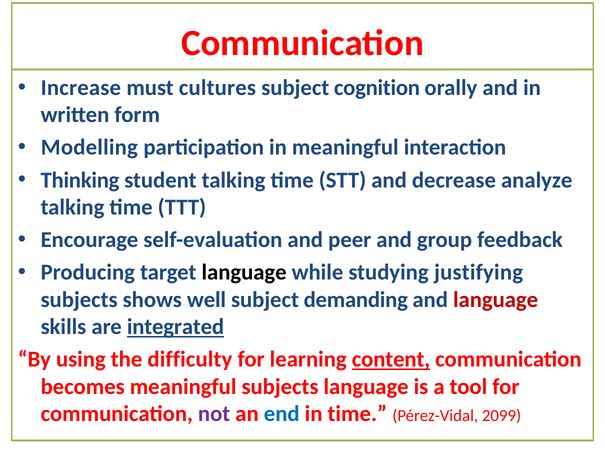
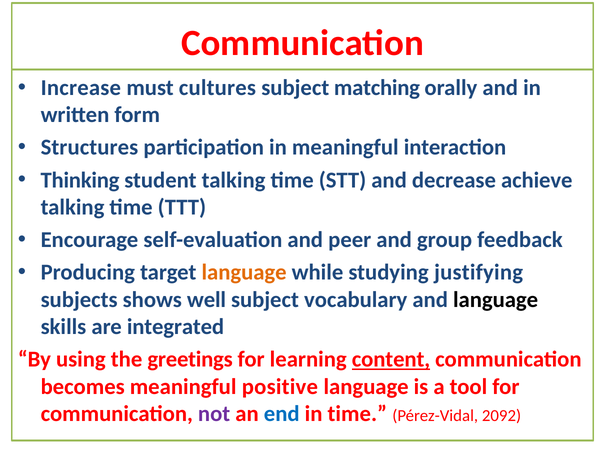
cognition: cognition -> matching
Modelling: Modelling -> Structures
analyze: analyze -> achieve
language at (244, 273) colour: black -> orange
demanding: demanding -> vocabulary
language at (496, 300) colour: red -> black
integrated underline: present -> none
difficulty: difficulty -> greetings
meaningful subjects: subjects -> positive
2099: 2099 -> 2092
